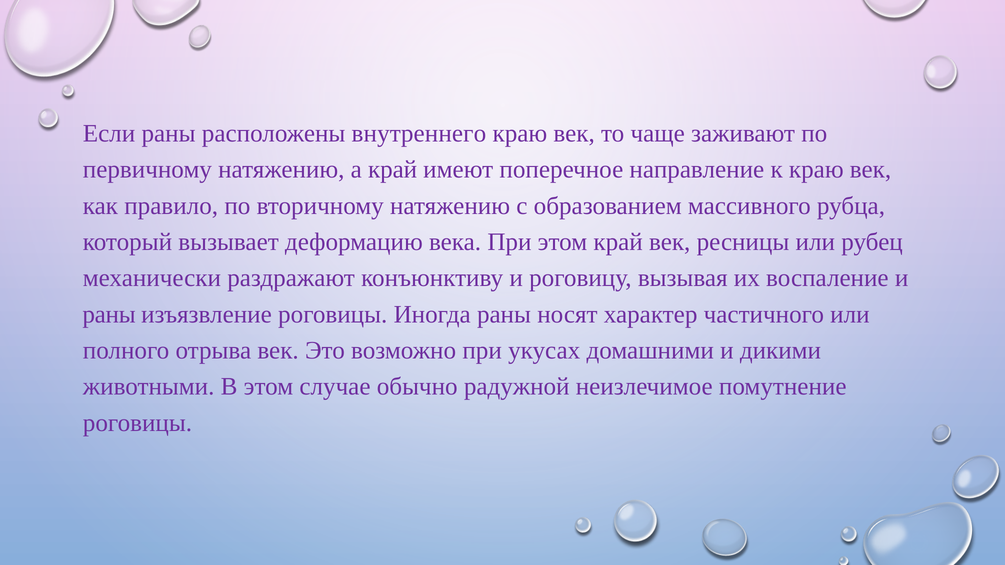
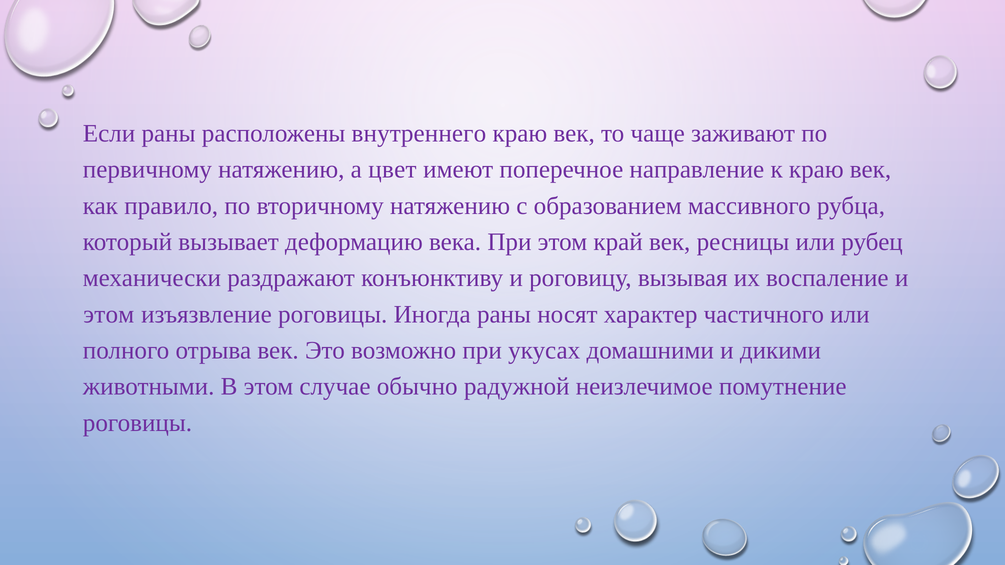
а край: край -> цвет
раны at (109, 314): раны -> этом
